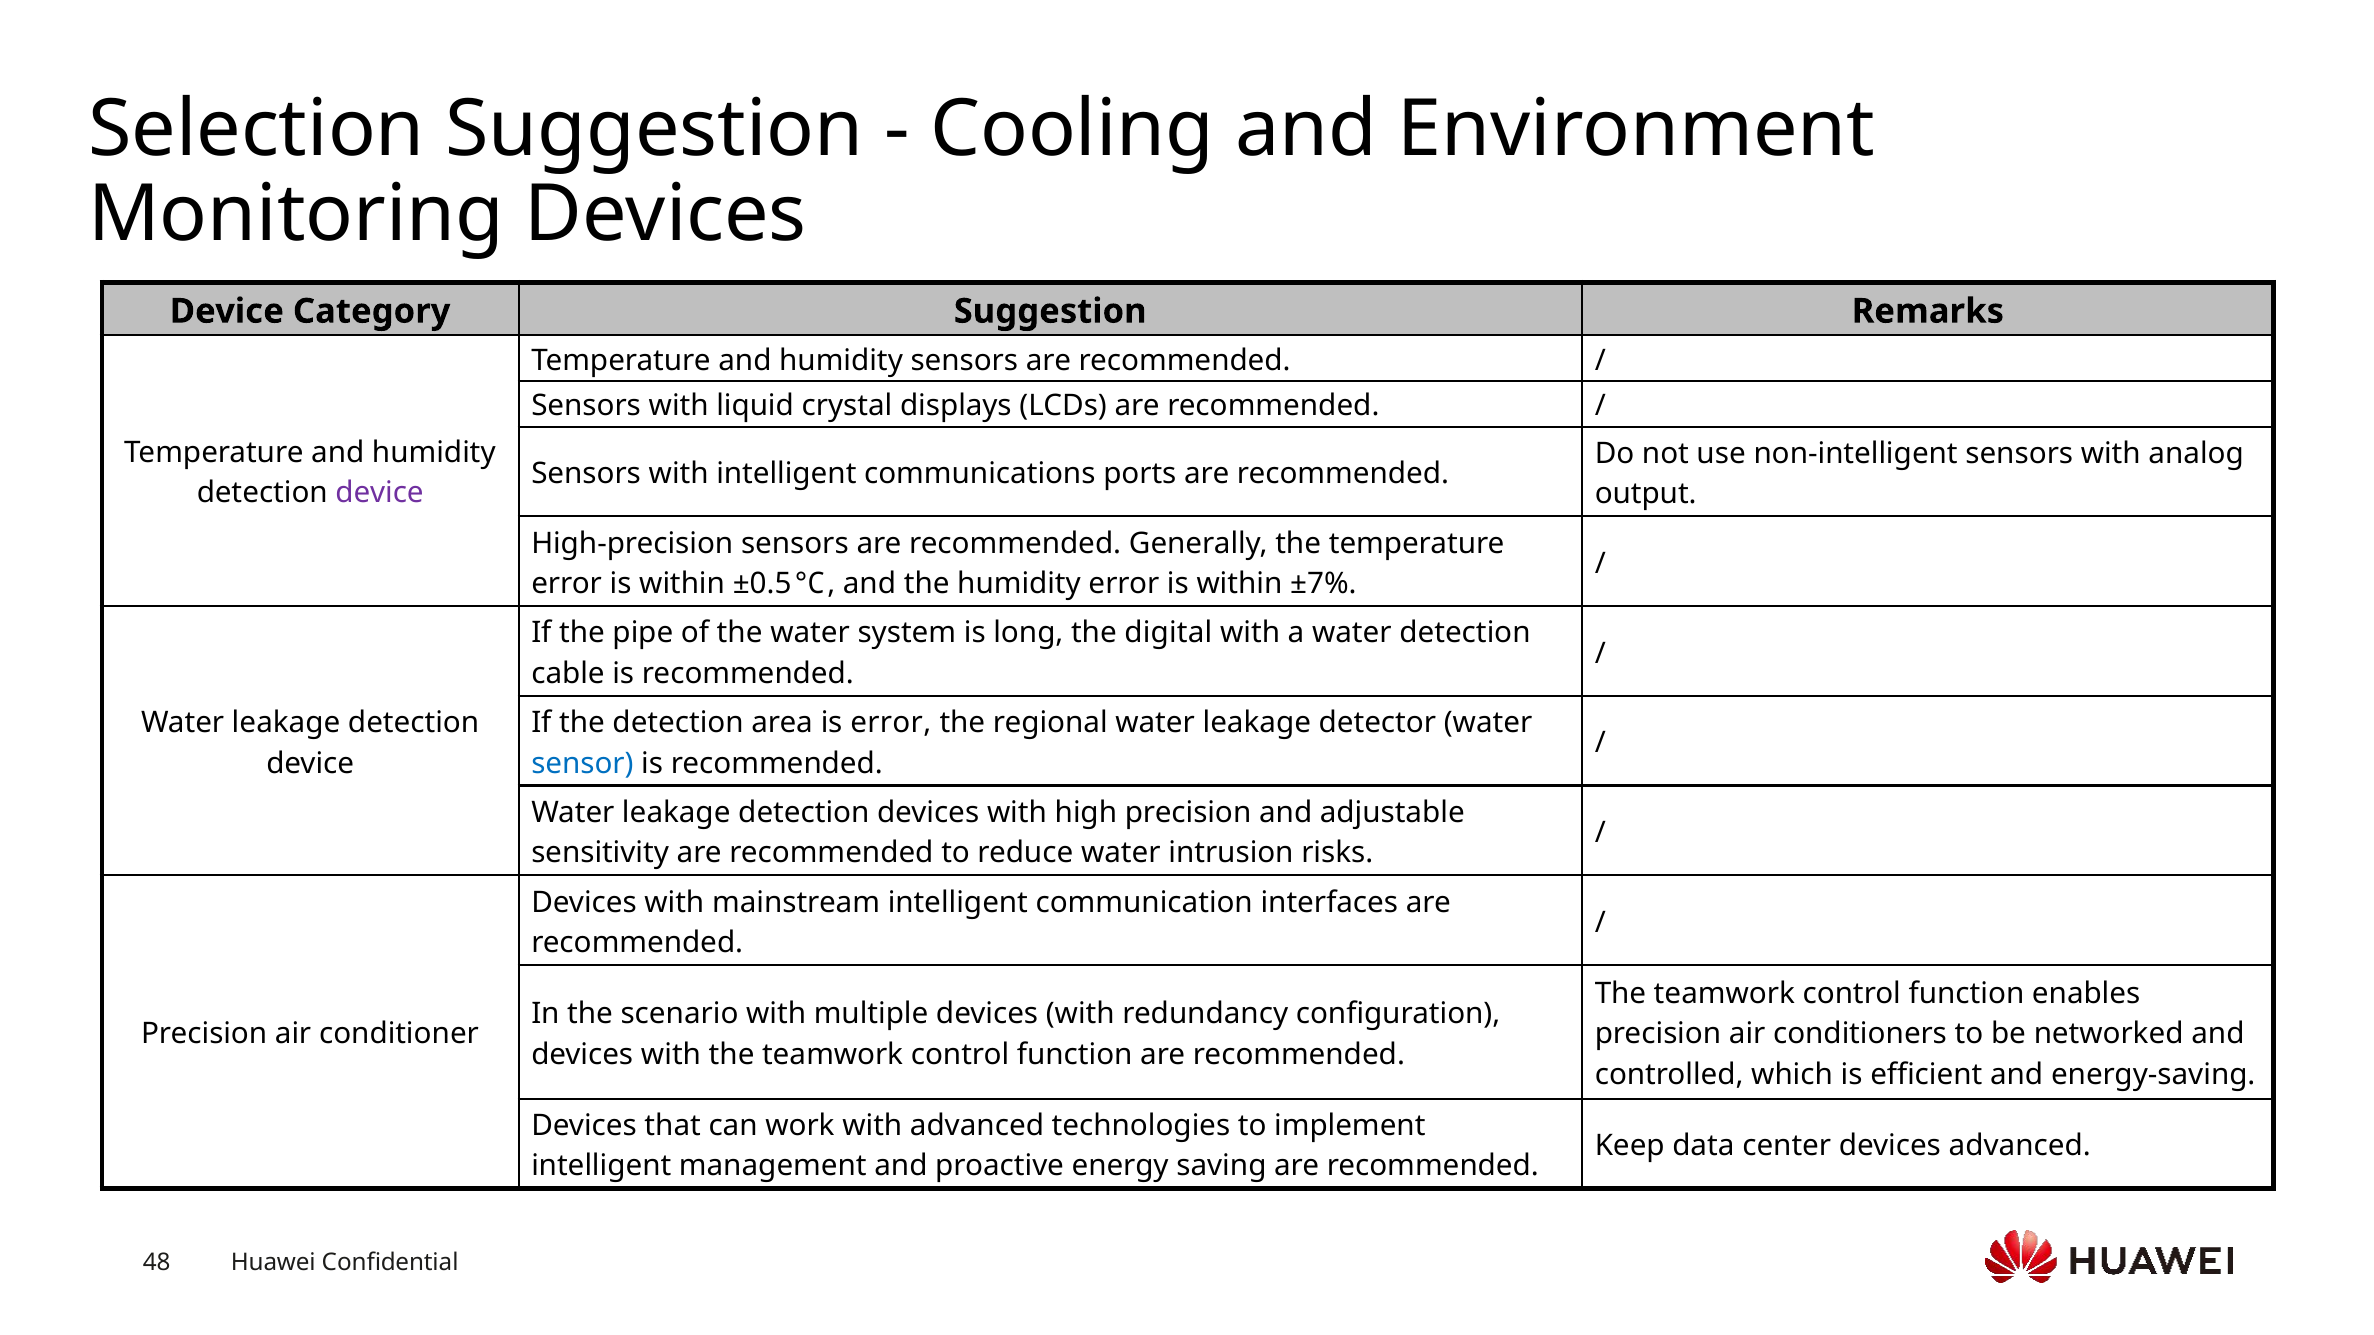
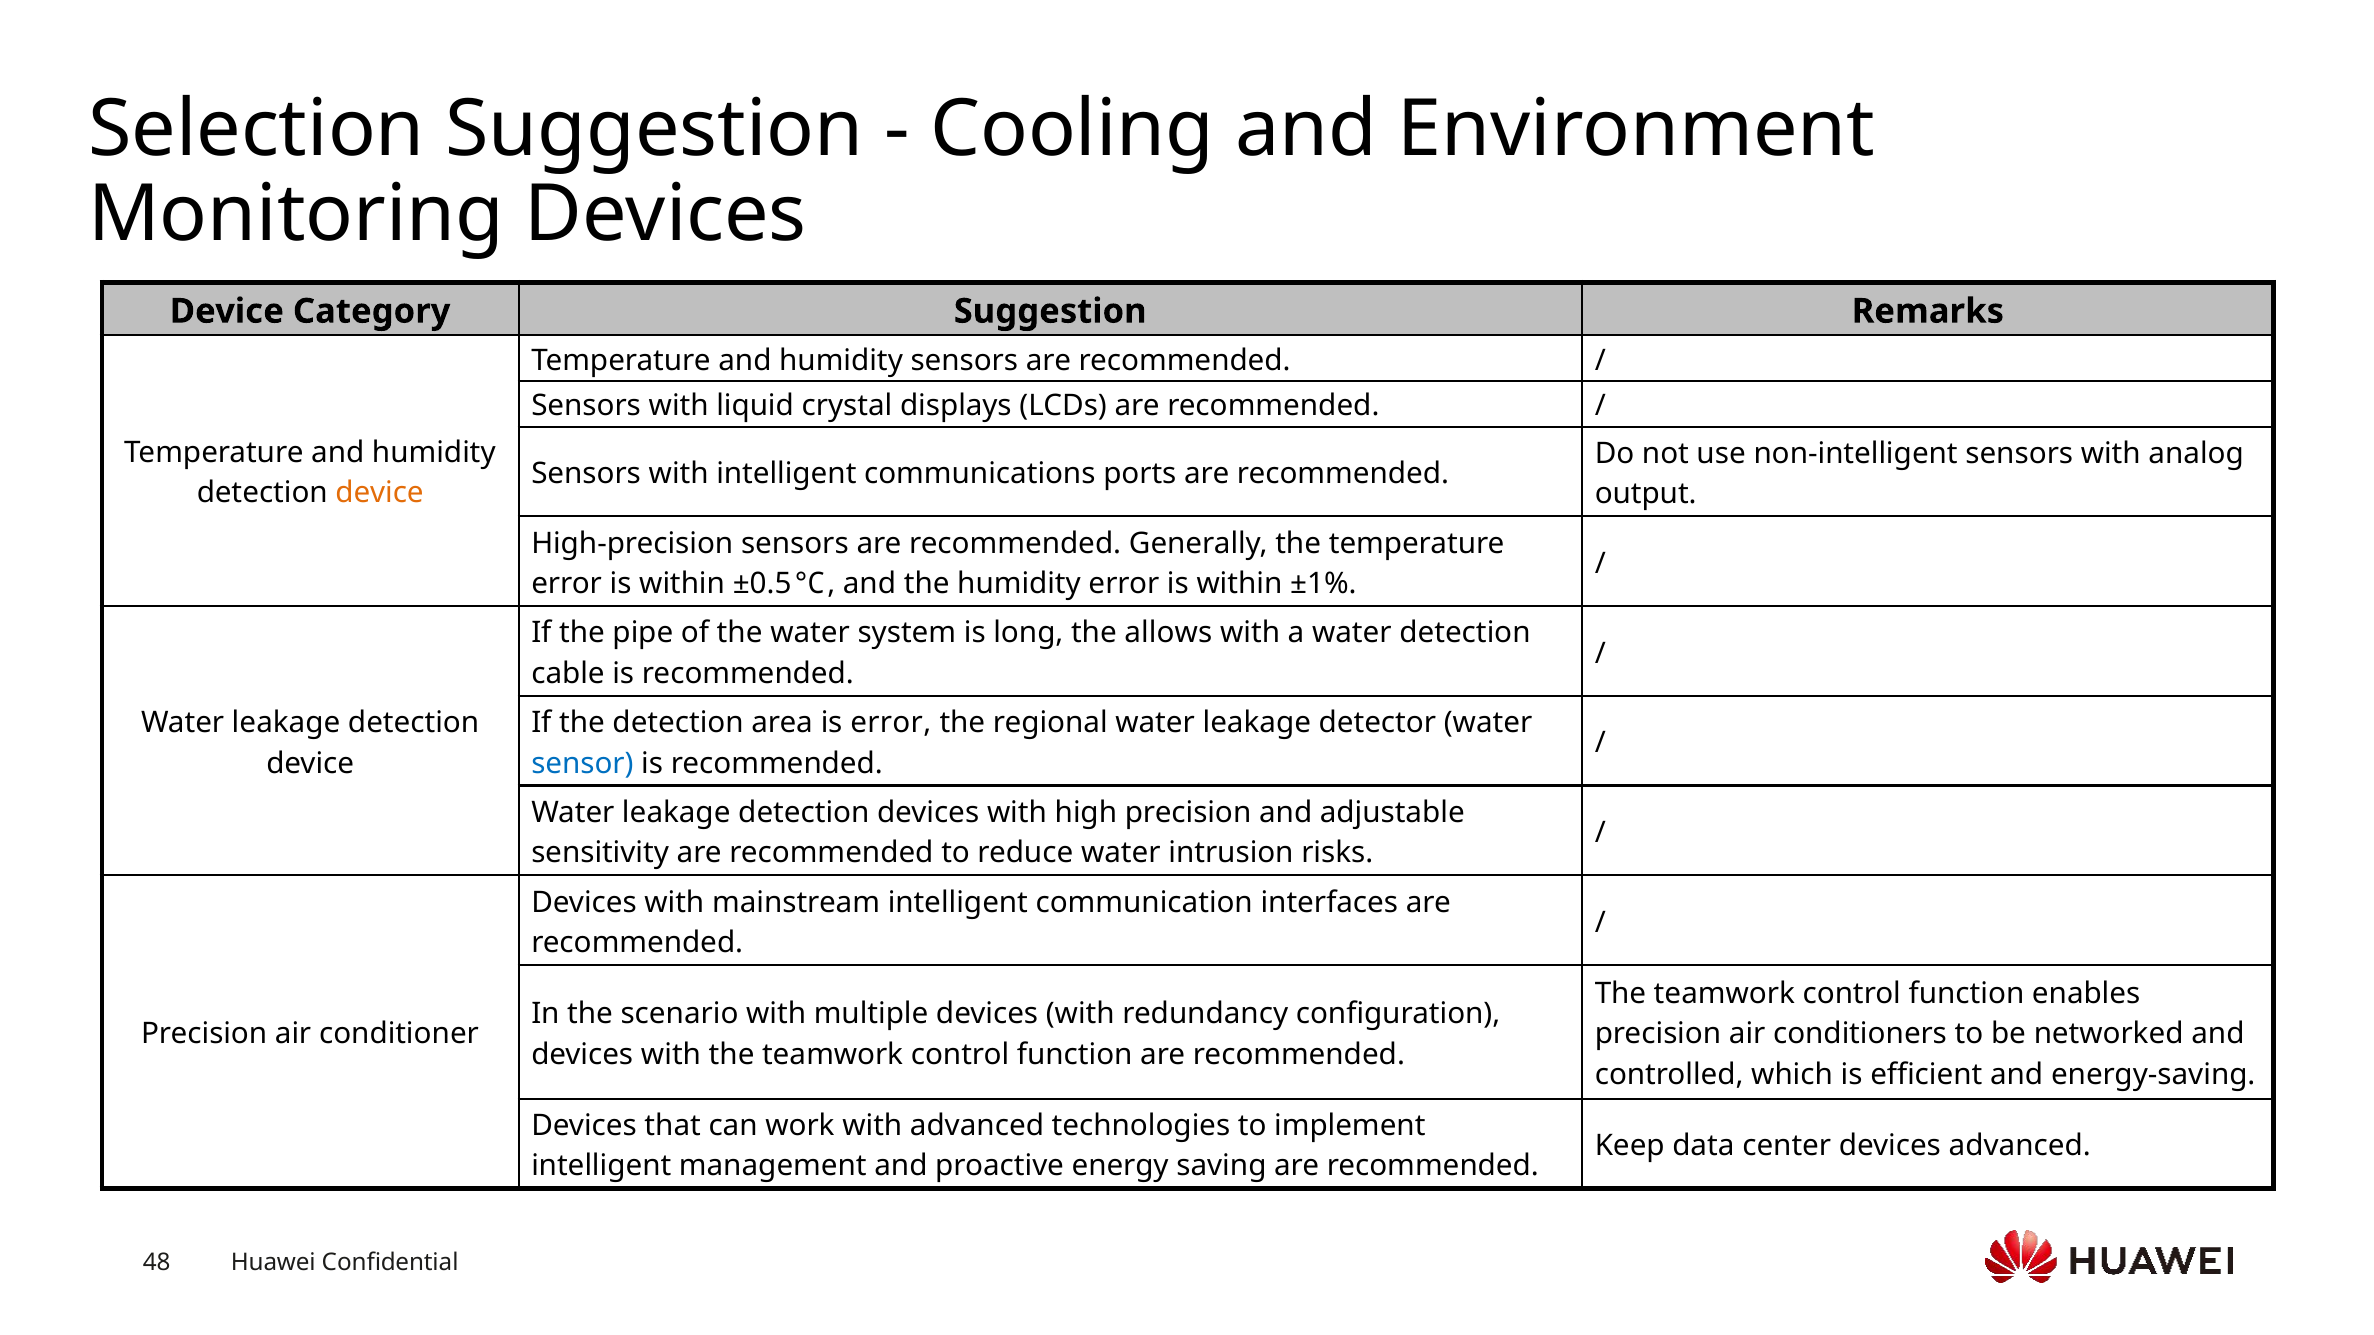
device at (380, 493) colour: purple -> orange
±7%: ±7% -> ±1%
digital: digital -> allows
